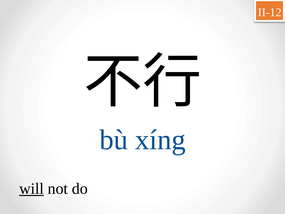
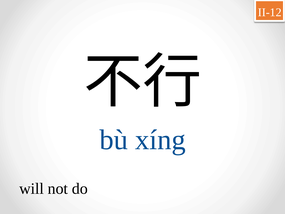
will underline: present -> none
